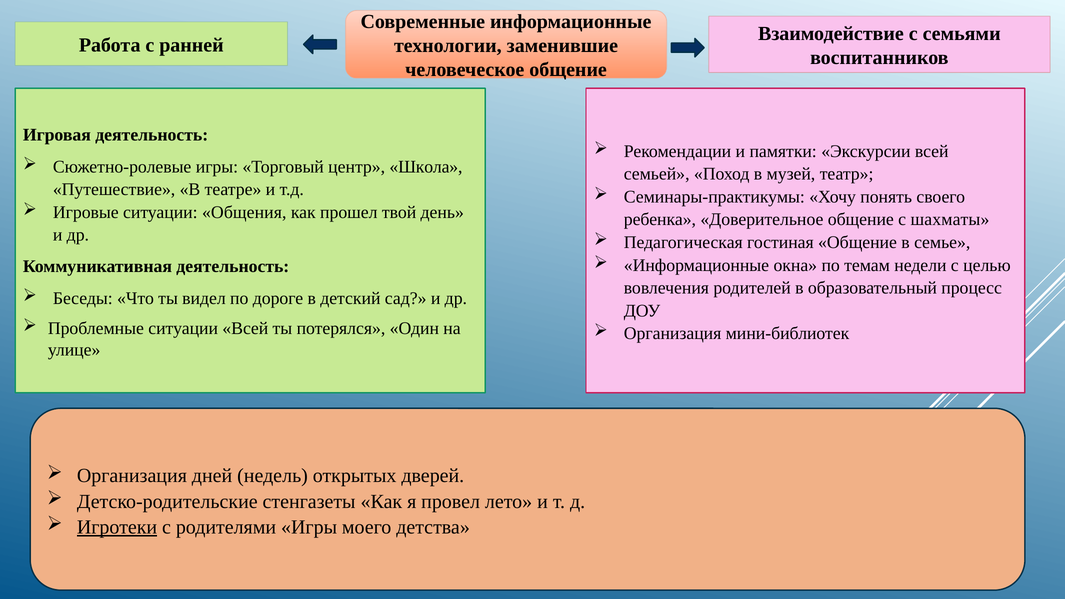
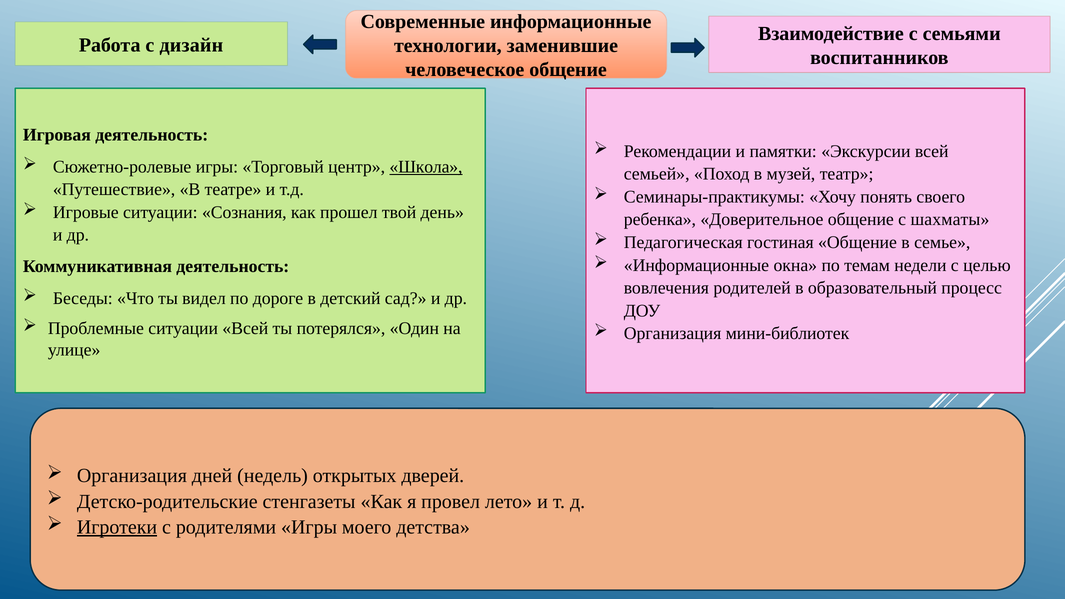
ранней: ранней -> дизайн
Школа underline: none -> present
Общения: Общения -> Сознания
